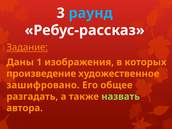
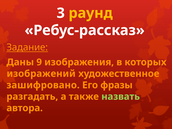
раунд colour: light blue -> yellow
1: 1 -> 9
произведение: произведение -> изображений
общее: общее -> фразы
